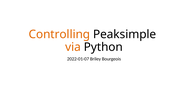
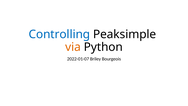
Controlling colour: orange -> blue
